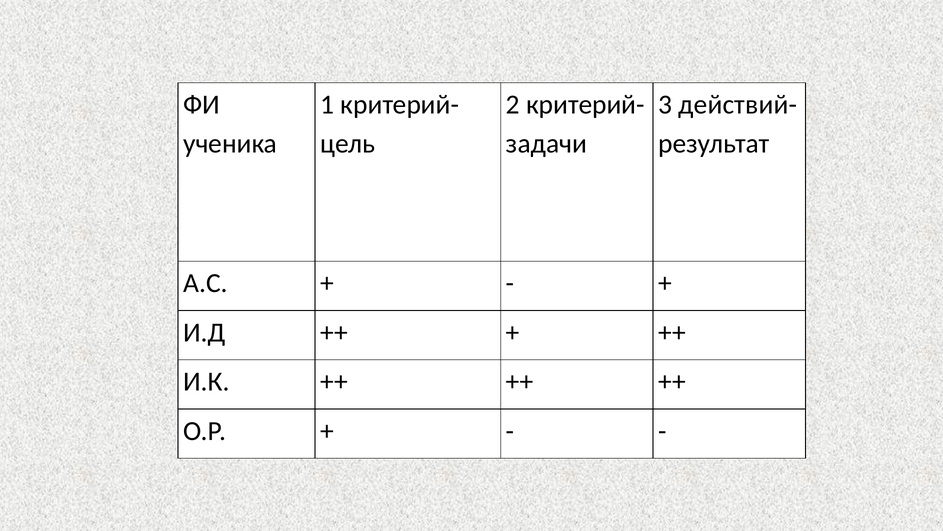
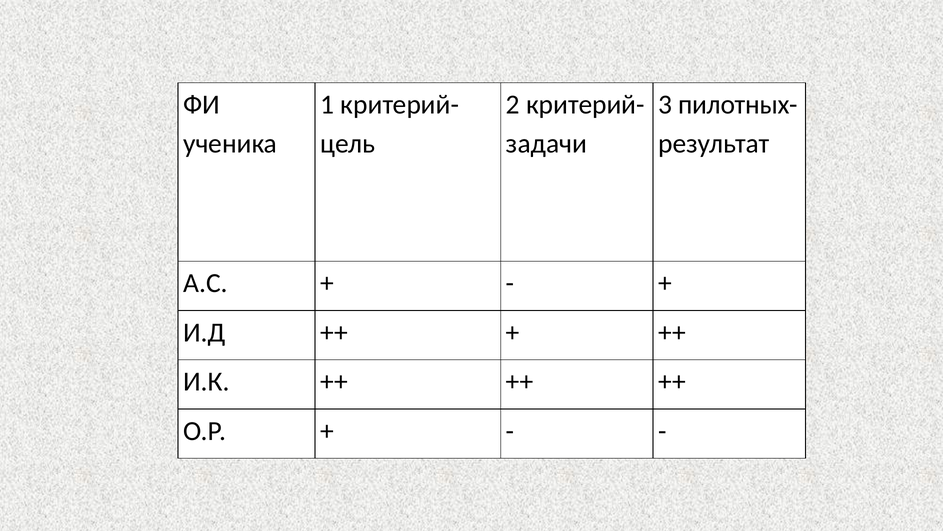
действий-: действий- -> пилотных-
